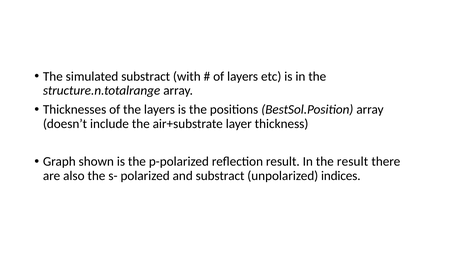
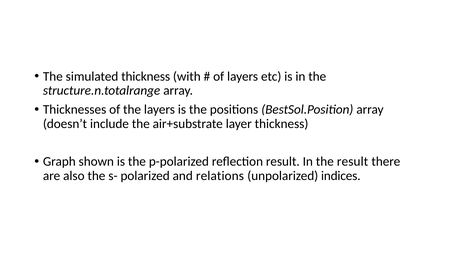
simulated substract: substract -> thickness
and substract: substract -> relations
